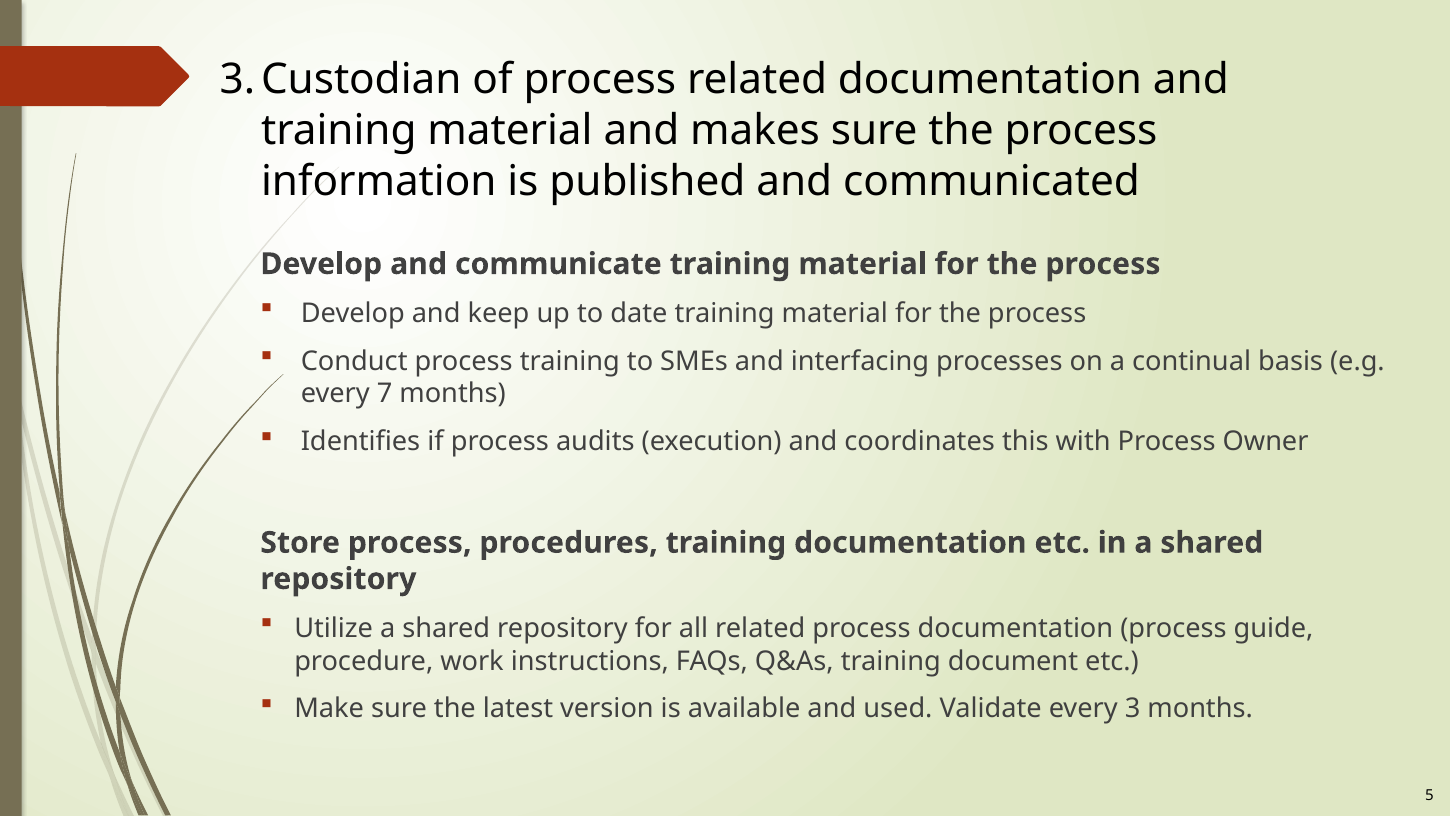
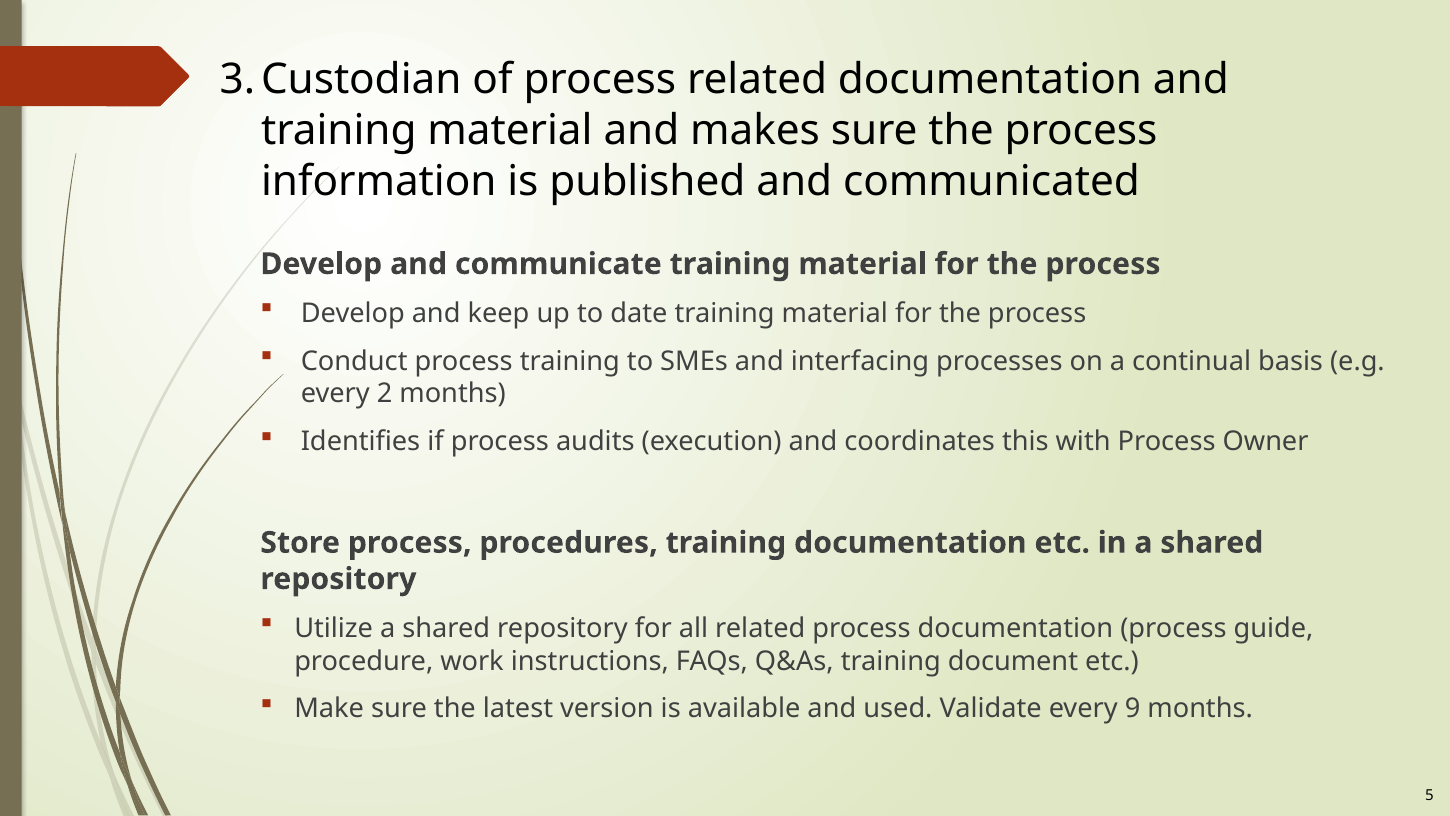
7: 7 -> 2
3: 3 -> 9
